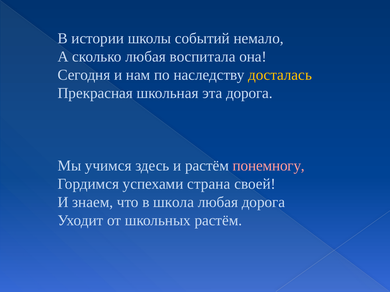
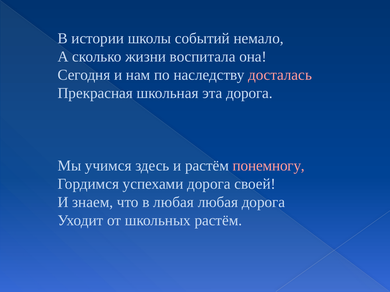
сколько любая: любая -> жизни
досталась colour: yellow -> pink
успехами страна: страна -> дорога
в школа: школа -> любая
